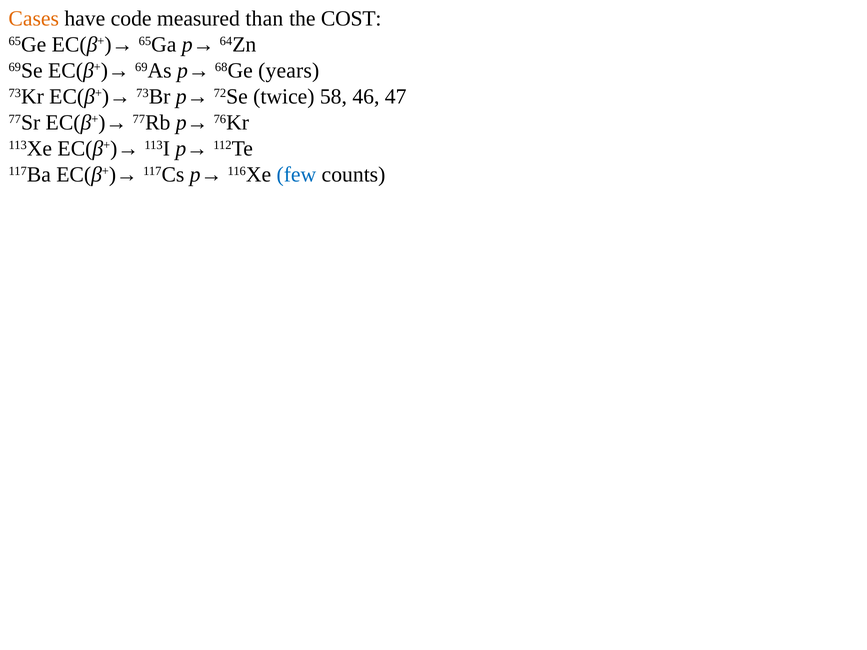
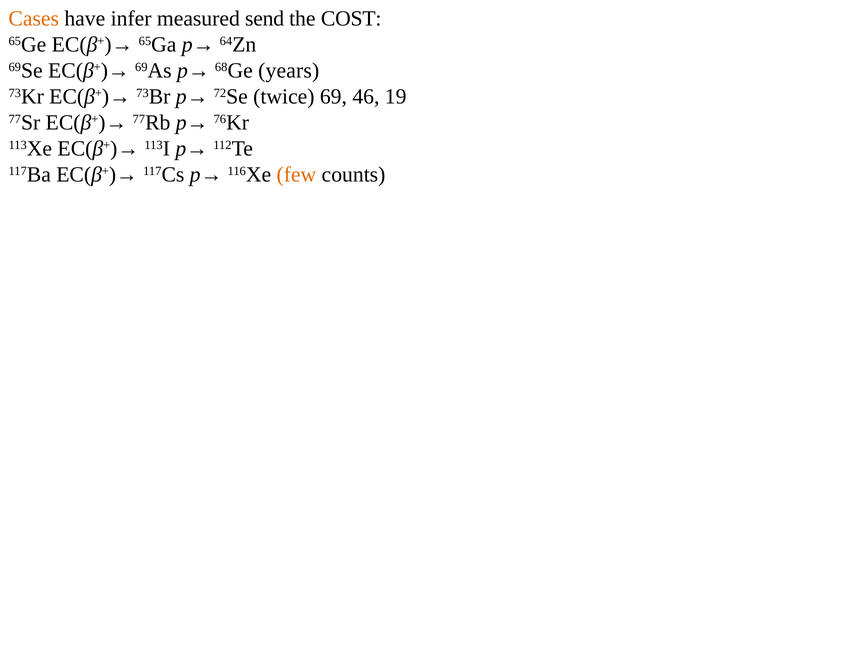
code: code -> infer
than: than -> send
58: 58 -> 69
47: 47 -> 19
few colour: blue -> orange
